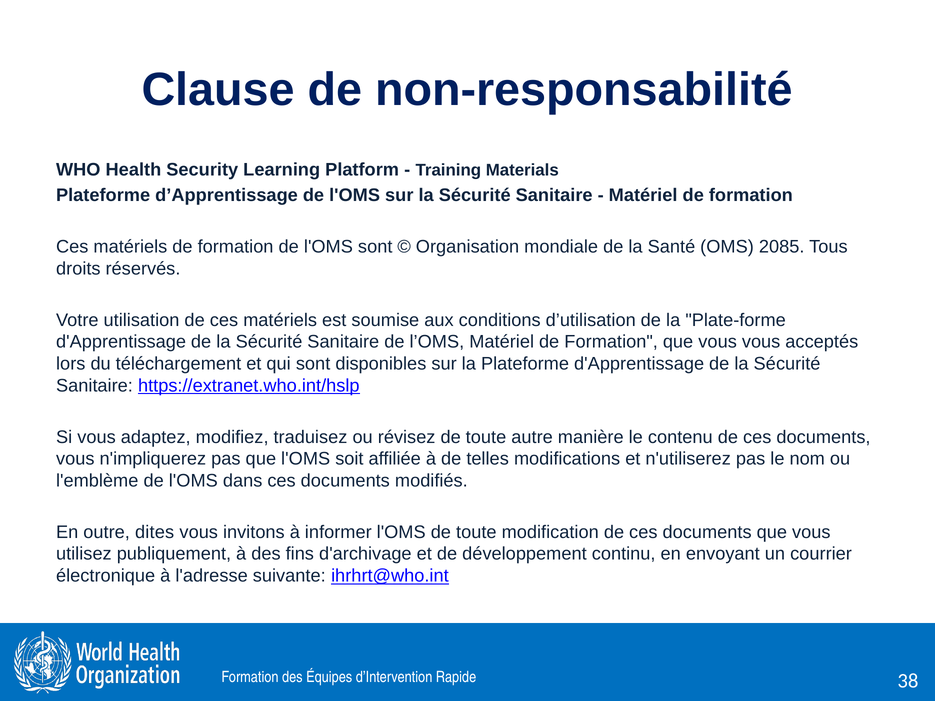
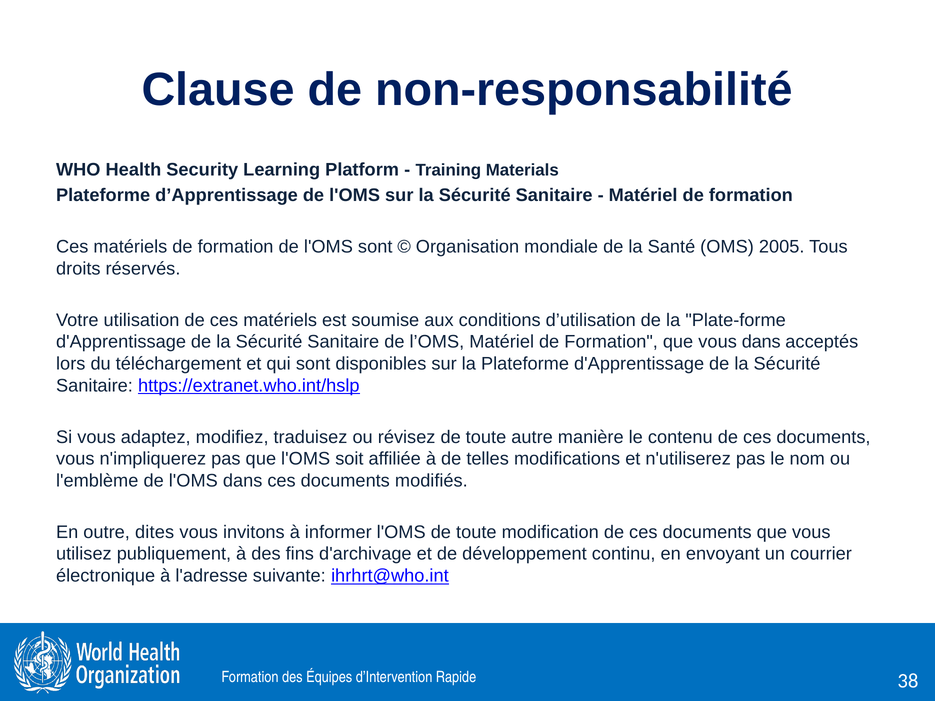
2085: 2085 -> 2005
vous vous: vous -> dans
